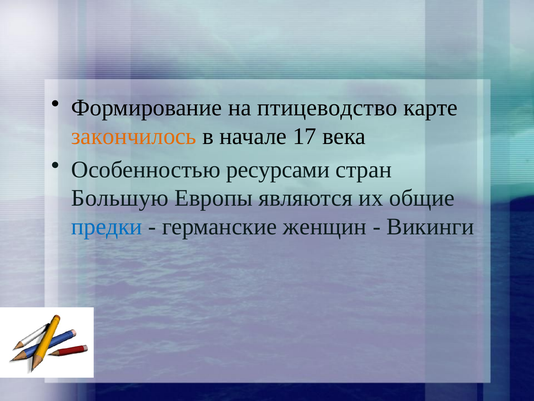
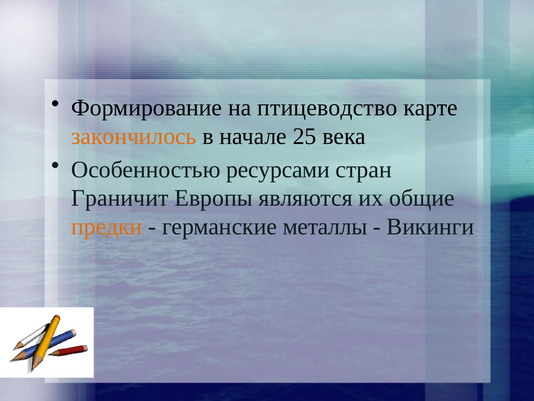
17: 17 -> 25
Большую: Большую -> Граничит
предки colour: blue -> orange
женщин: женщин -> металлы
